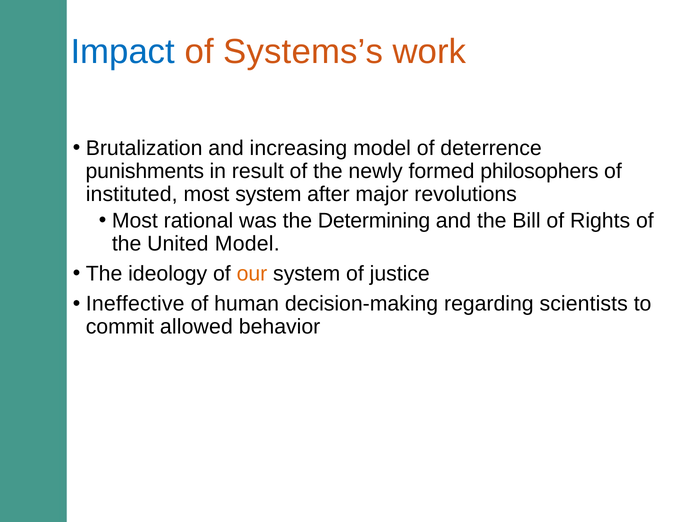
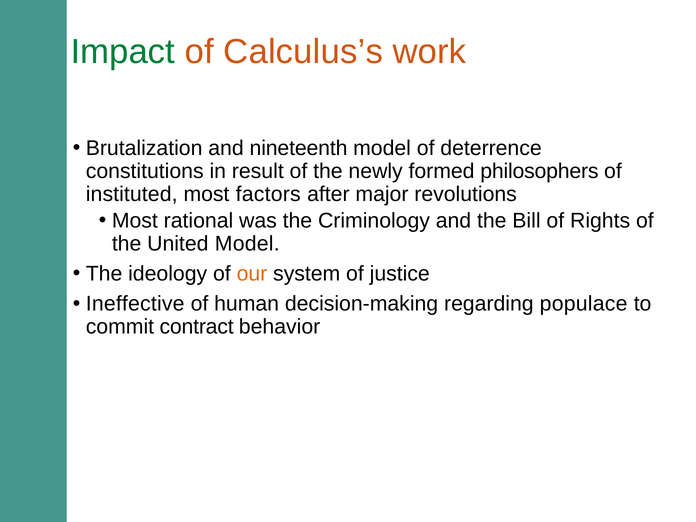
Impact colour: blue -> green
Systems’s: Systems’s -> Calculus’s
increasing: increasing -> nineteenth
punishments: punishments -> constitutions
most system: system -> factors
Determining: Determining -> Criminology
scientists: scientists -> populace
allowed: allowed -> contract
